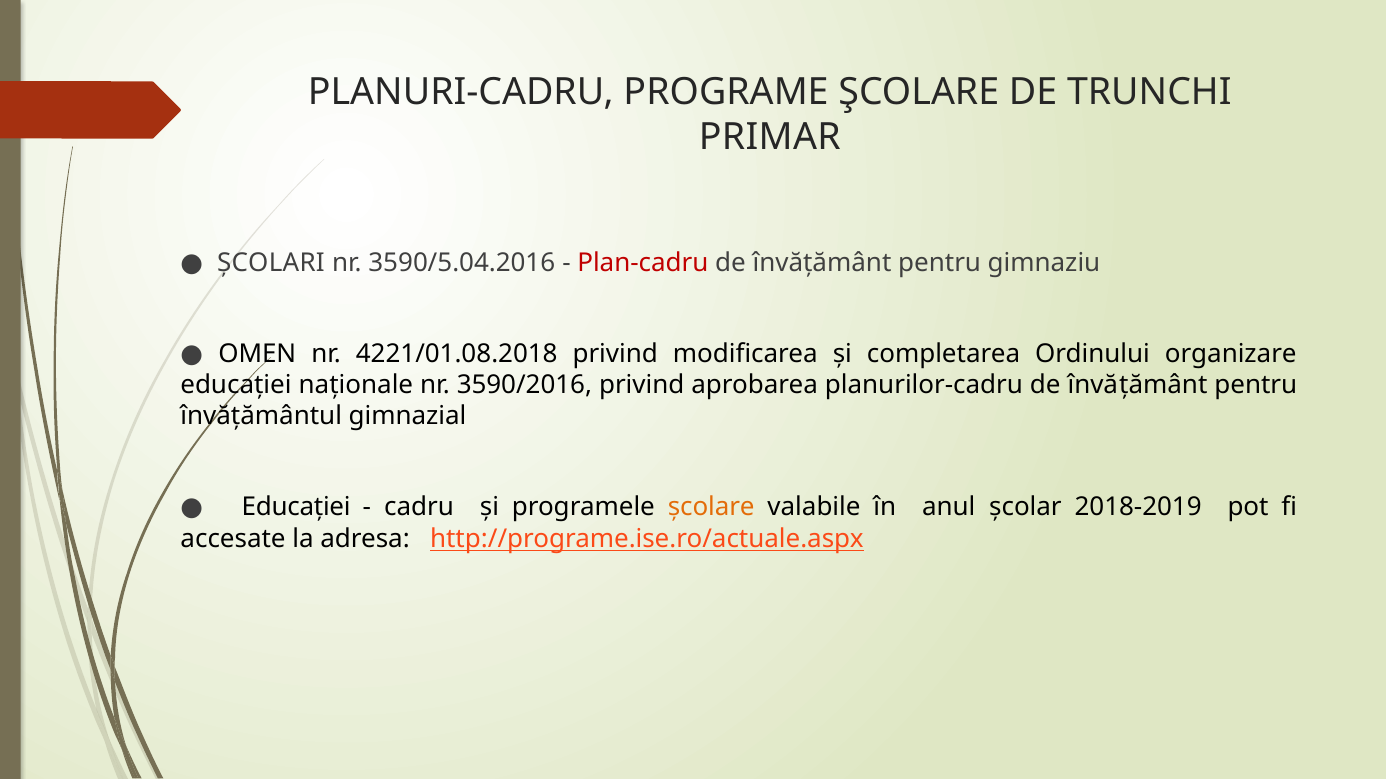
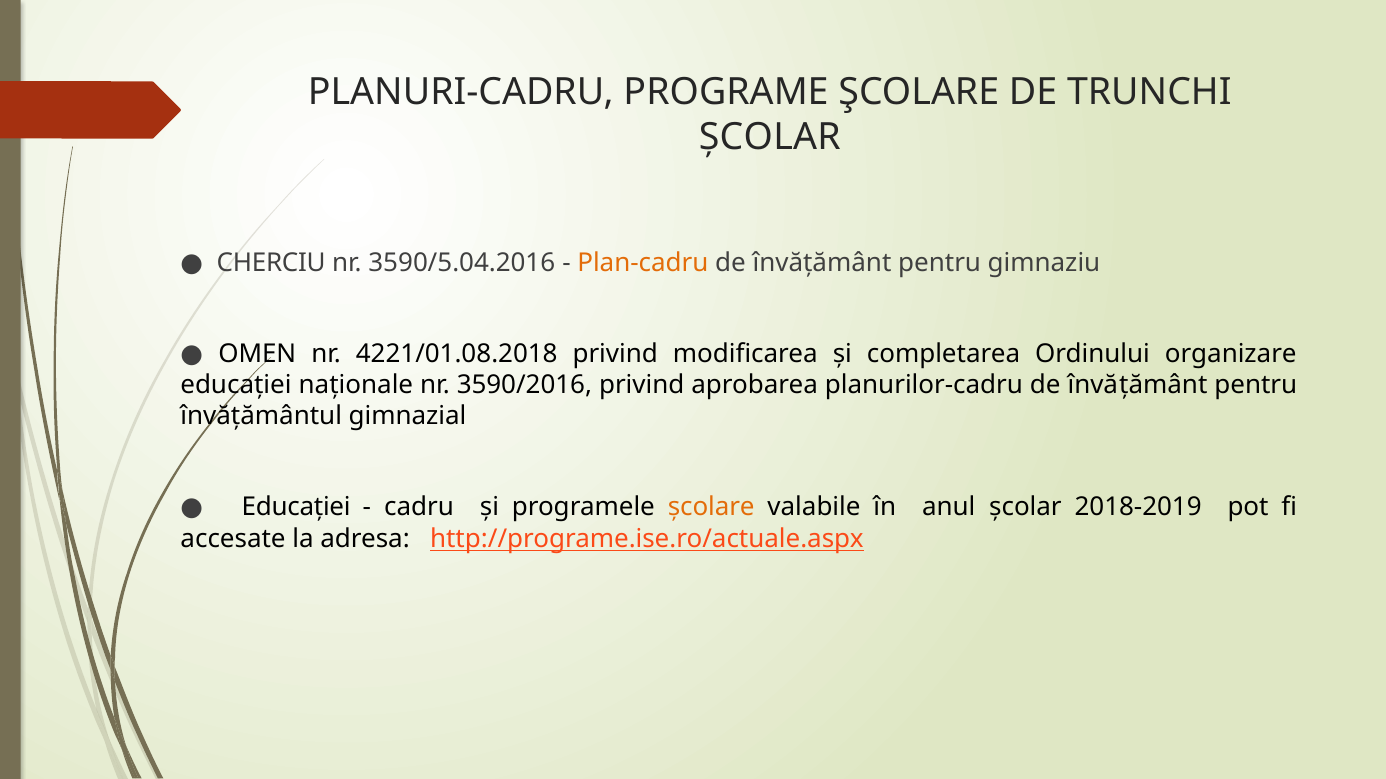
PRIMAR at (770, 137): PRIMAR -> ȘCOLAR
ȘCOLARI: ȘCOLARI -> CHERCIU
Plan-cadru colour: red -> orange
